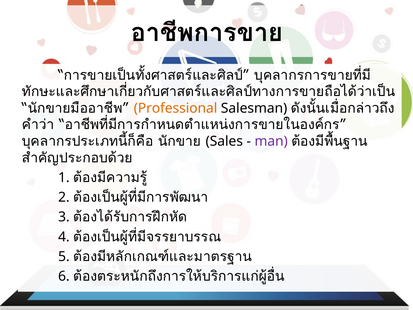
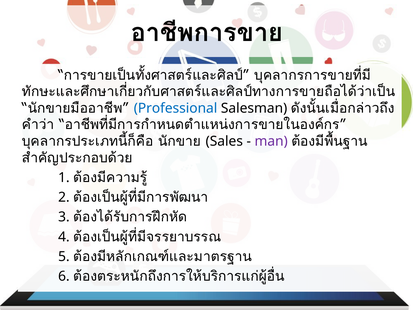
Professional colour: orange -> blue
